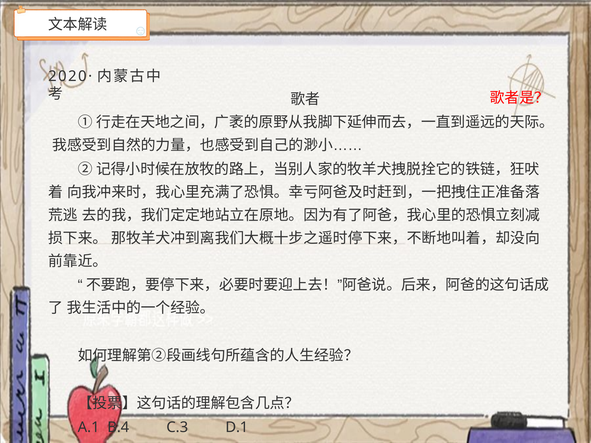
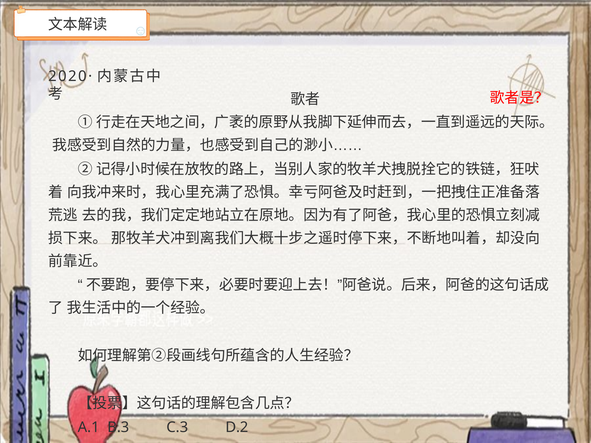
B.4: B.4 -> B.3
D.1: D.1 -> D.2
